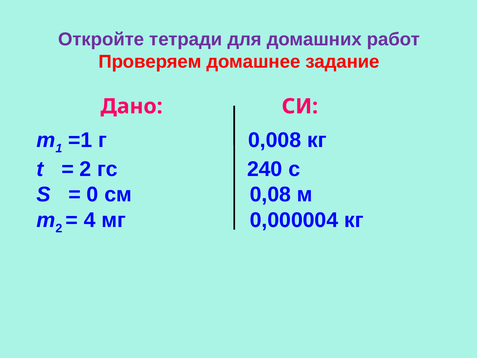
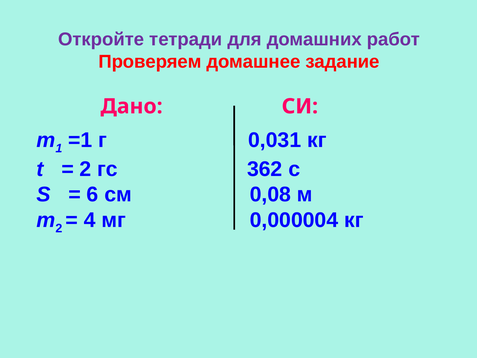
0,008: 0,008 -> 0,031
240: 240 -> 362
0: 0 -> 6
